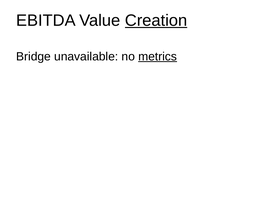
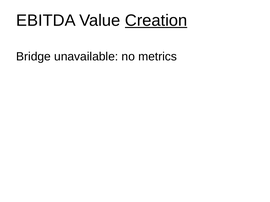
metrics underline: present -> none
